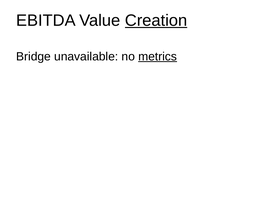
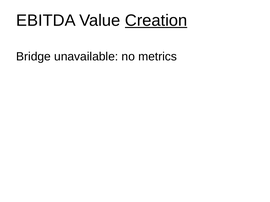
metrics underline: present -> none
